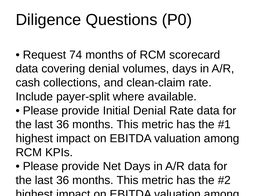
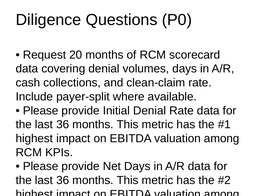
74: 74 -> 20
